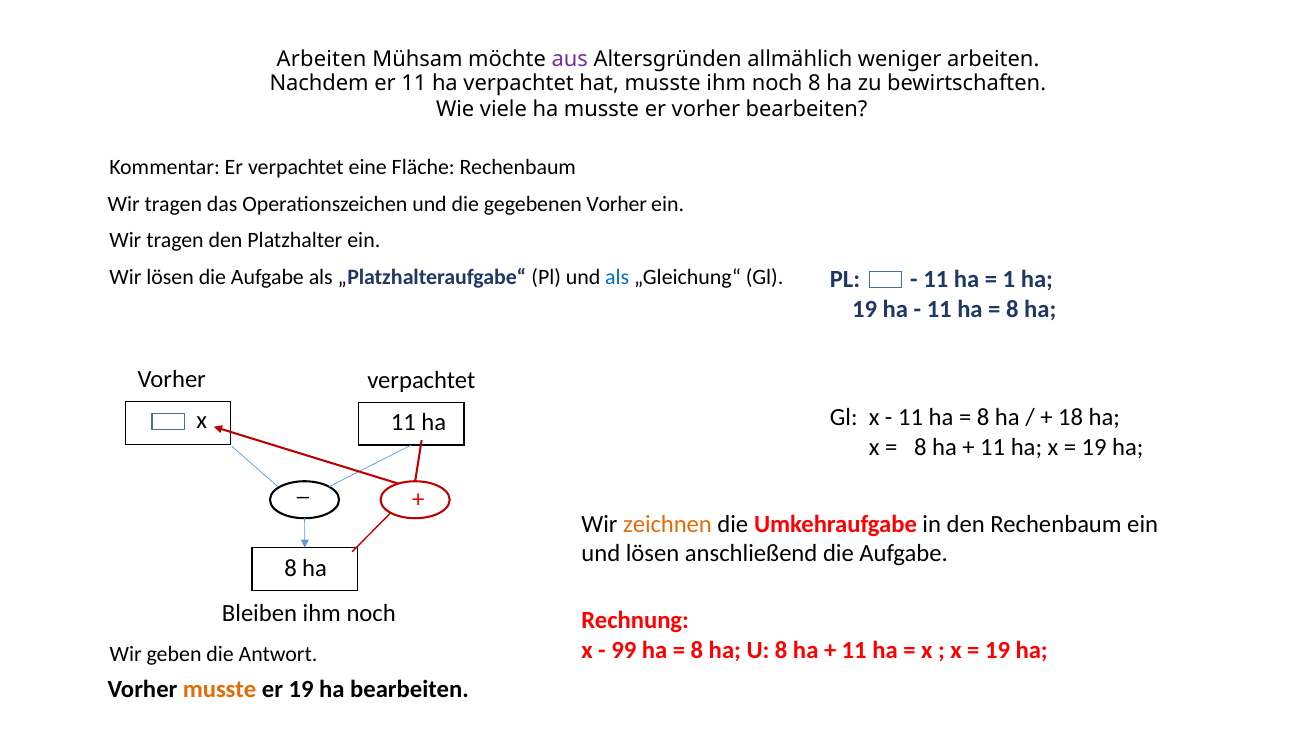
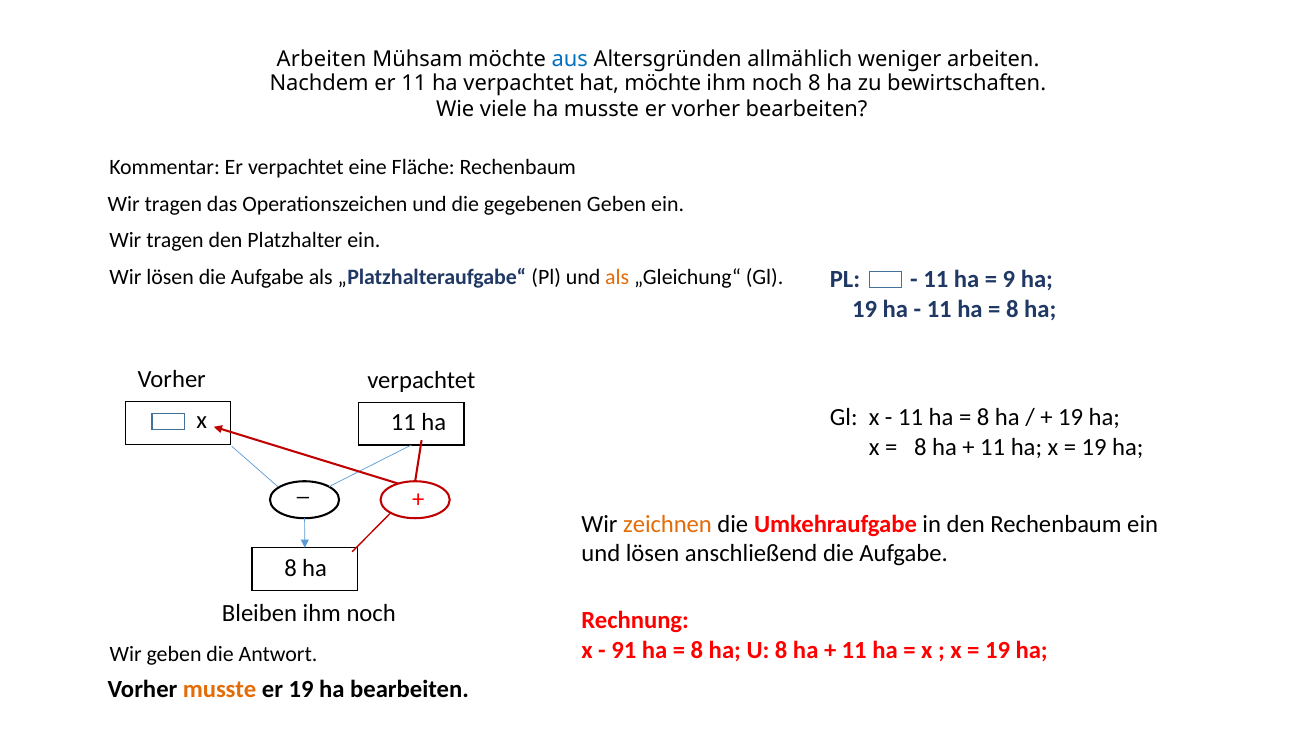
aus colour: purple -> blue
hat musste: musste -> möchte
gegebenen Vorher: Vorher -> Geben
als at (617, 278) colour: blue -> orange
1: 1 -> 9
18 at (1071, 417): 18 -> 19
99: 99 -> 91
